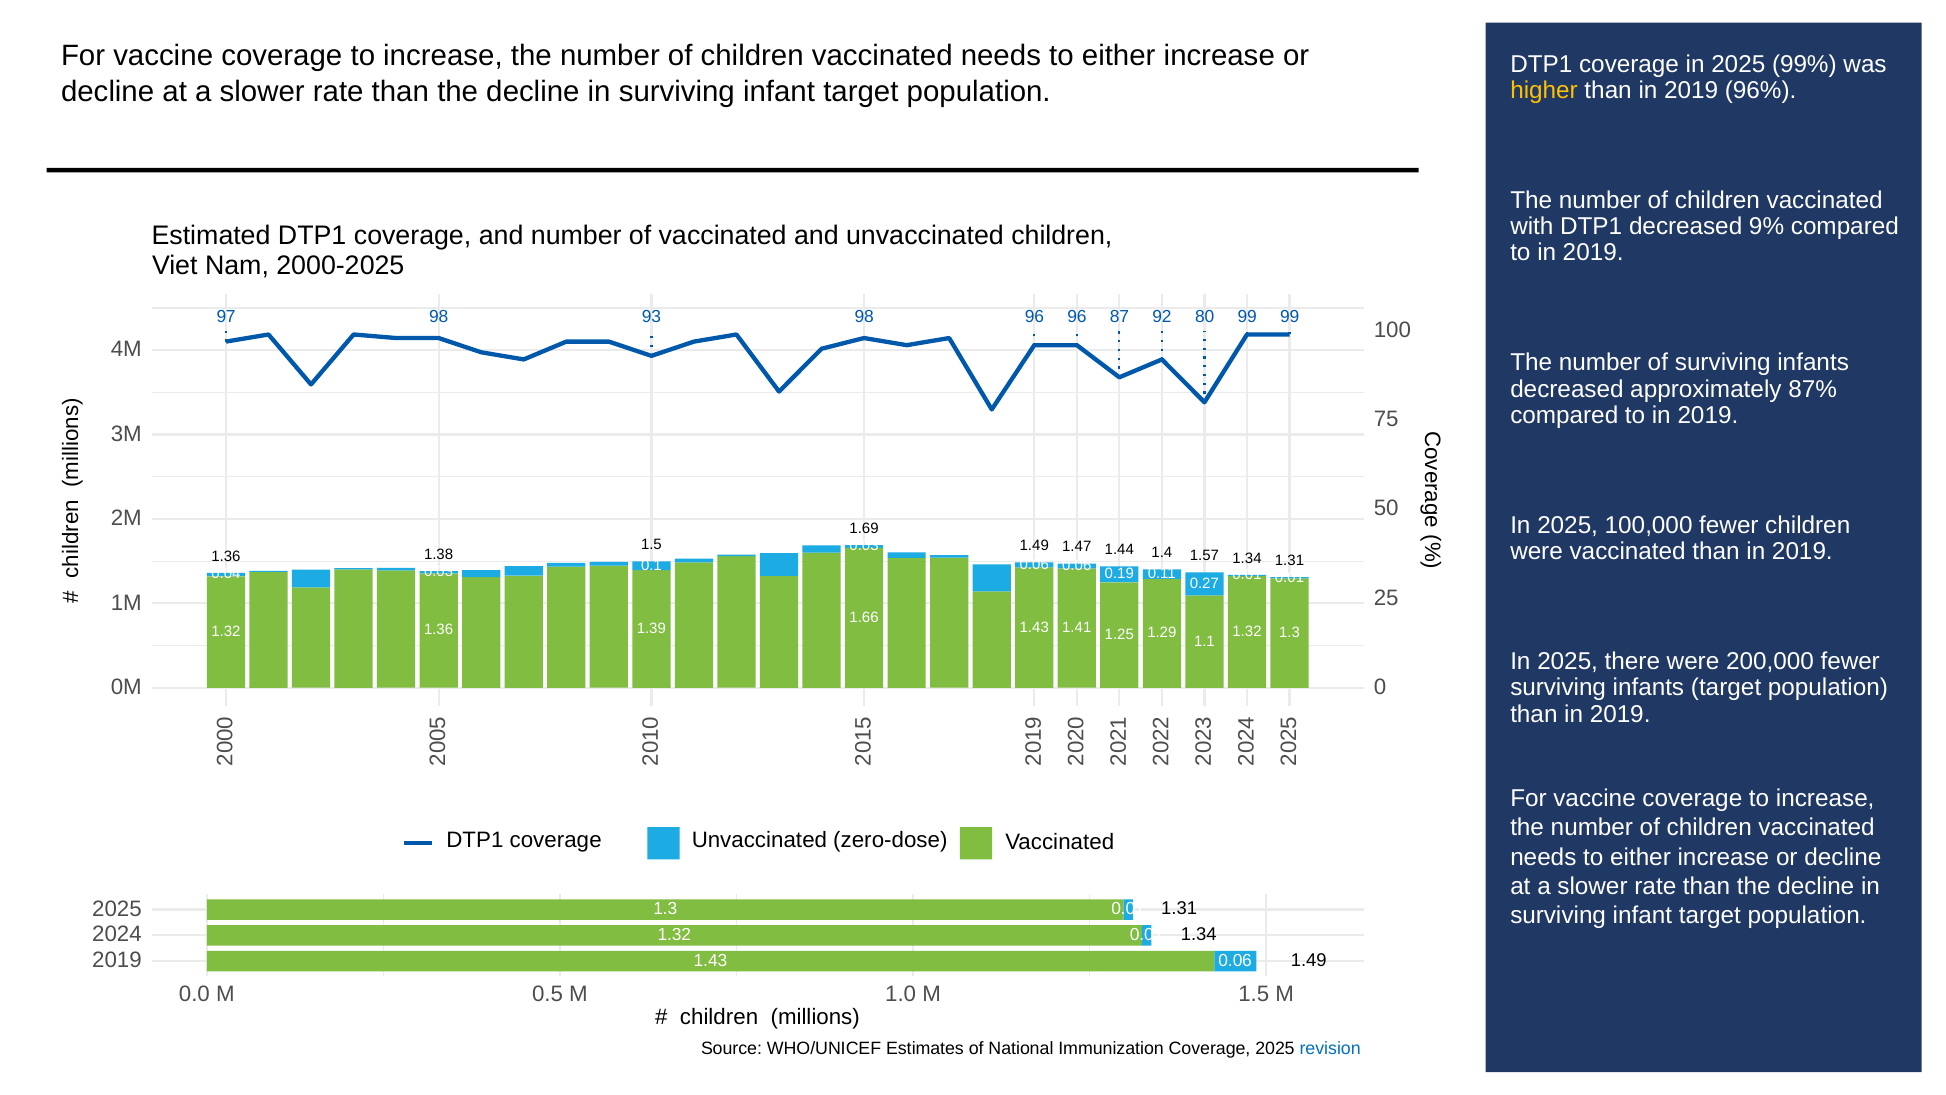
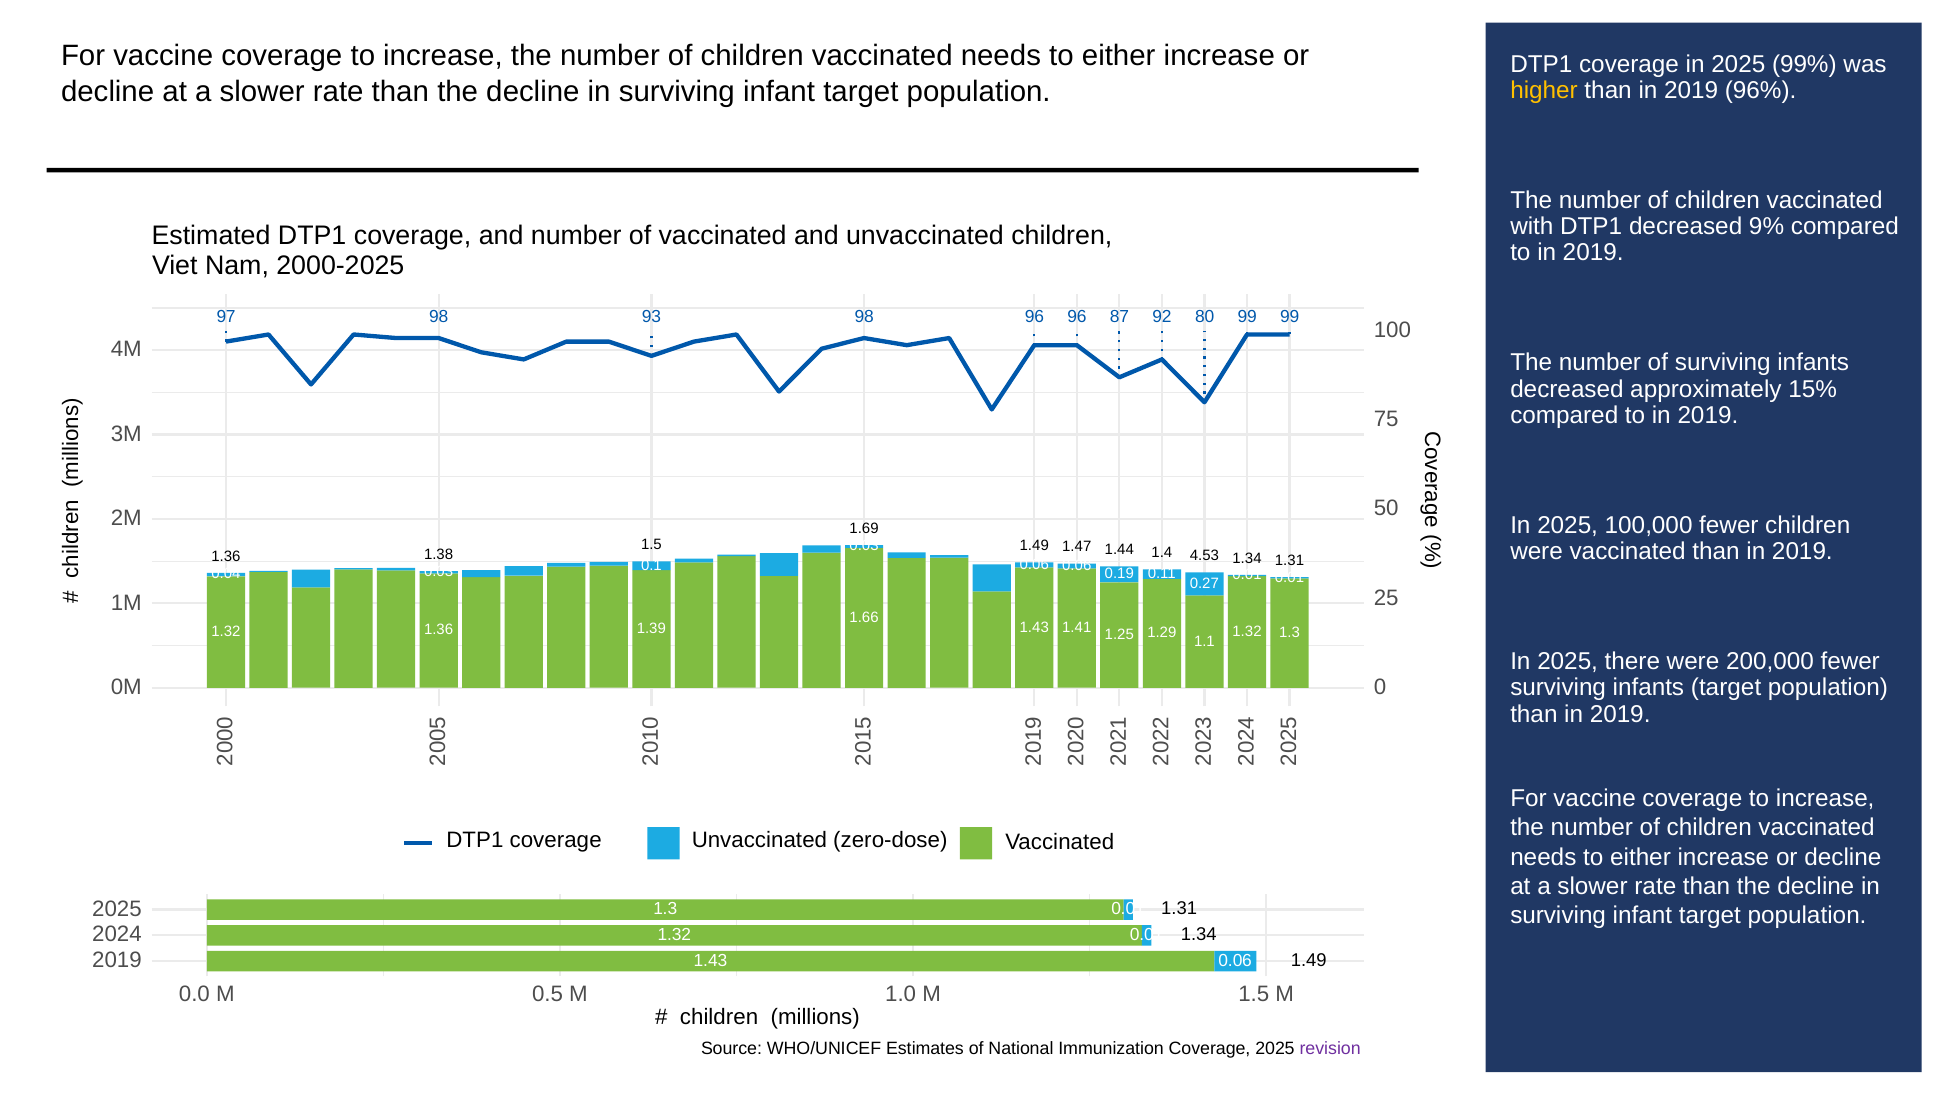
87%: 87% -> 15%
1.57: 1.57 -> 4.53
revision at (1330, 1048) colour: blue -> purple
